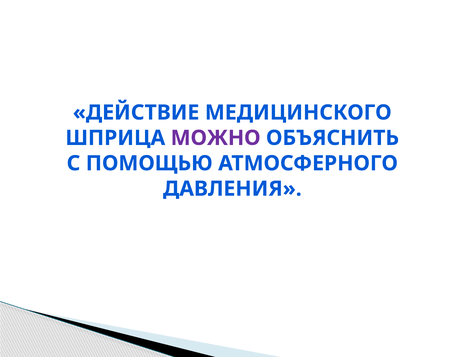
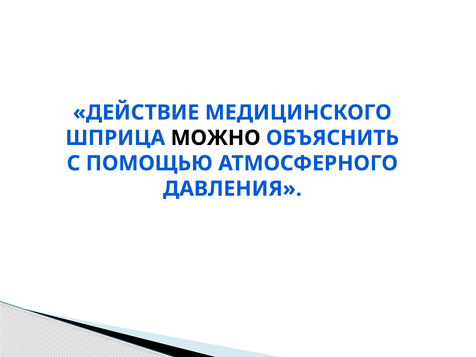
МОЖНО colour: purple -> black
